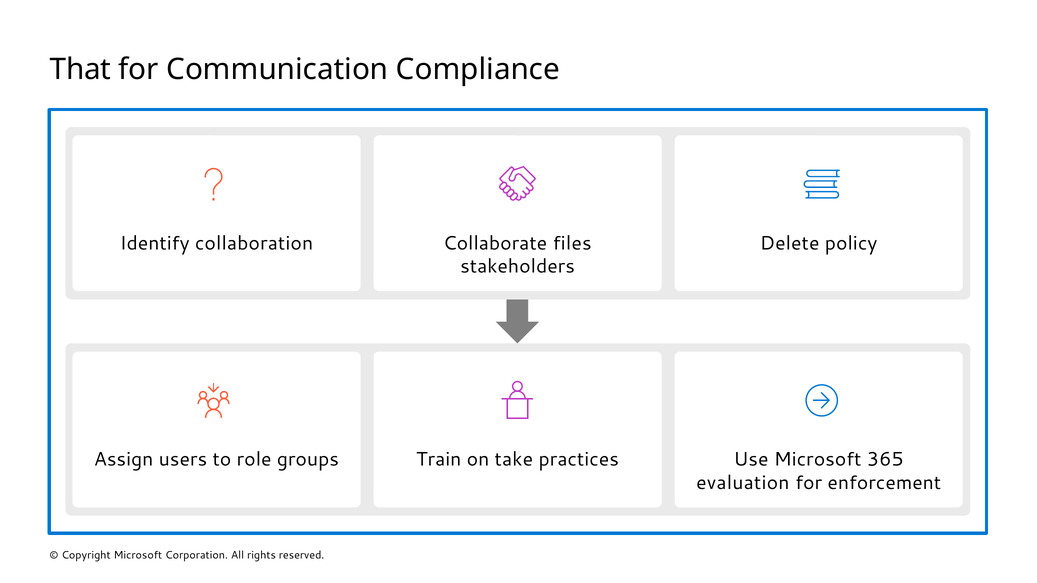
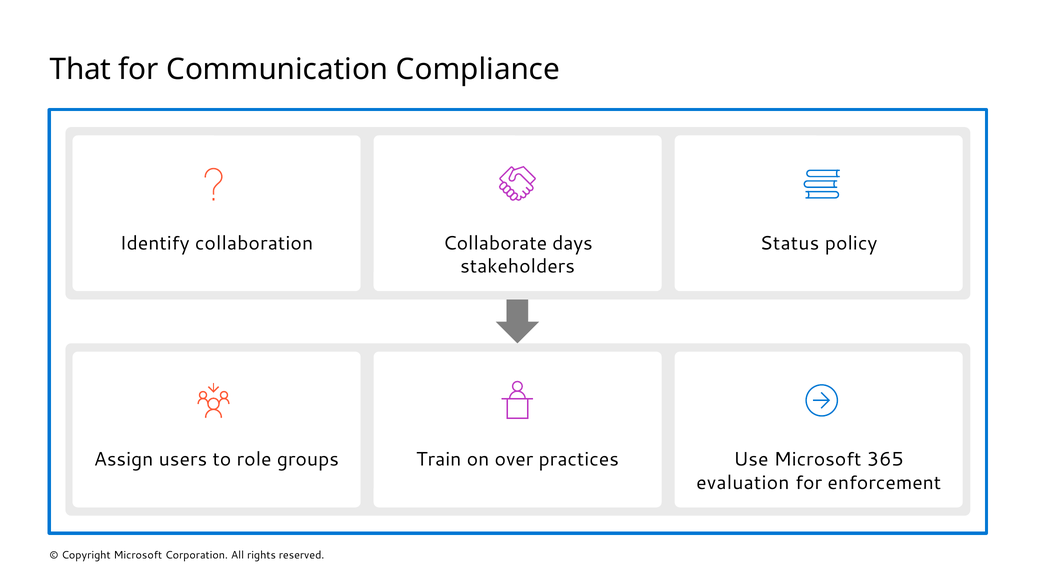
files: files -> days
Delete: Delete -> Status
take: take -> over
